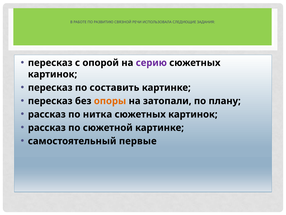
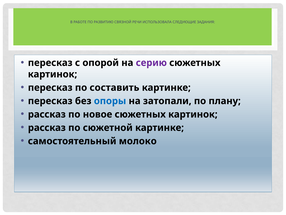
опоры colour: orange -> blue
нитка: нитка -> новое
первые: первые -> молоко
